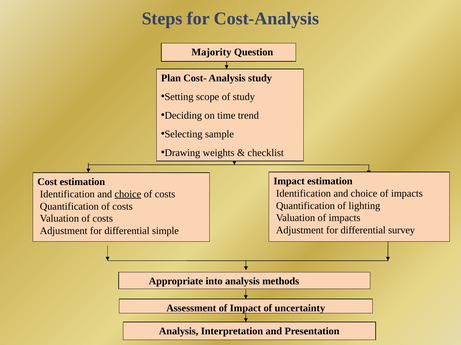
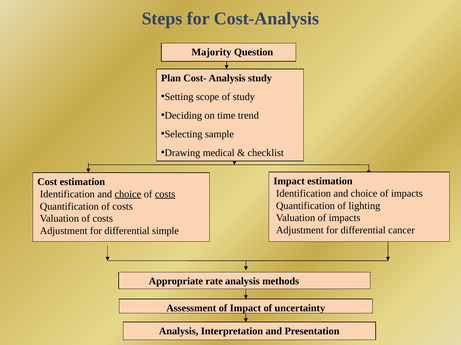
weights: weights -> medical
costs at (165, 194) underline: none -> present
survey: survey -> cancer
into: into -> rate
